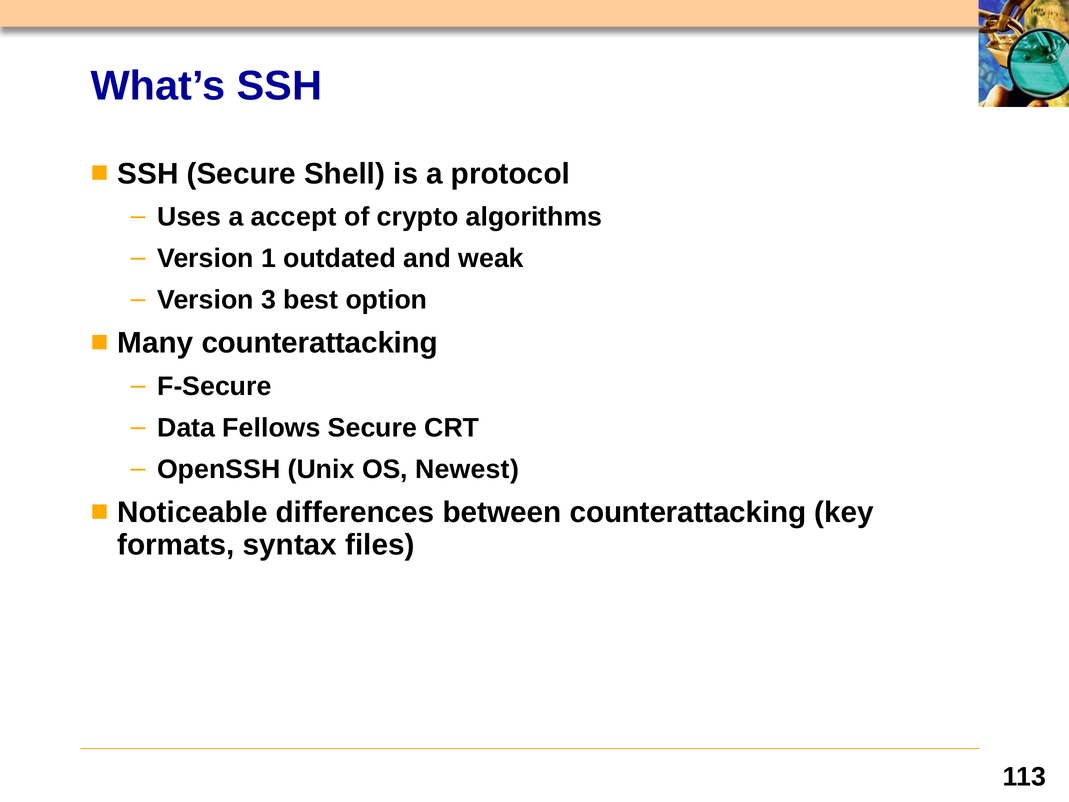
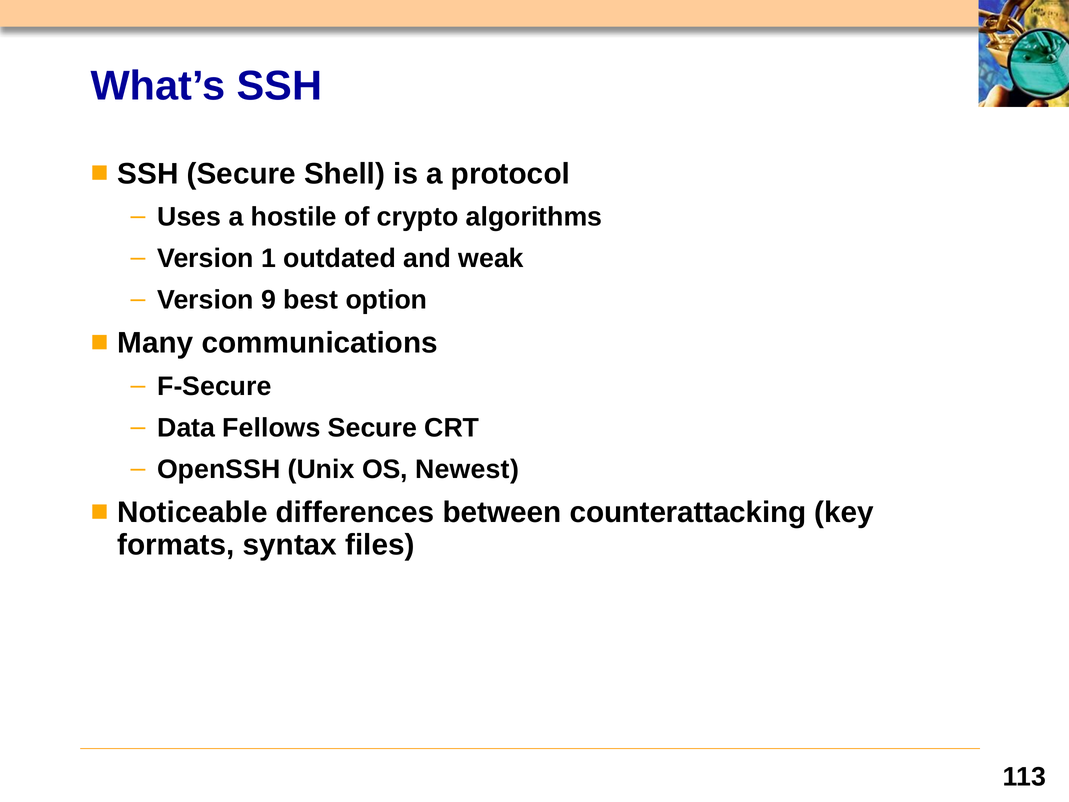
accept: accept -> hostile
3: 3 -> 9
Many counterattacking: counterattacking -> communications
